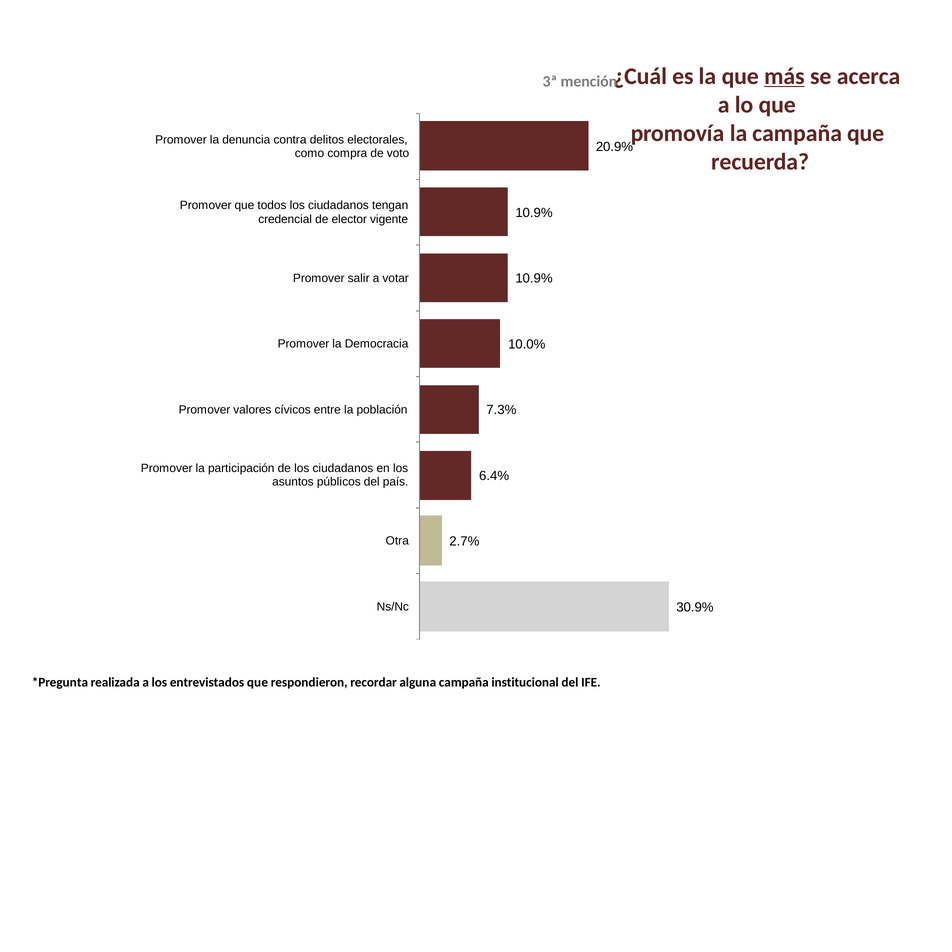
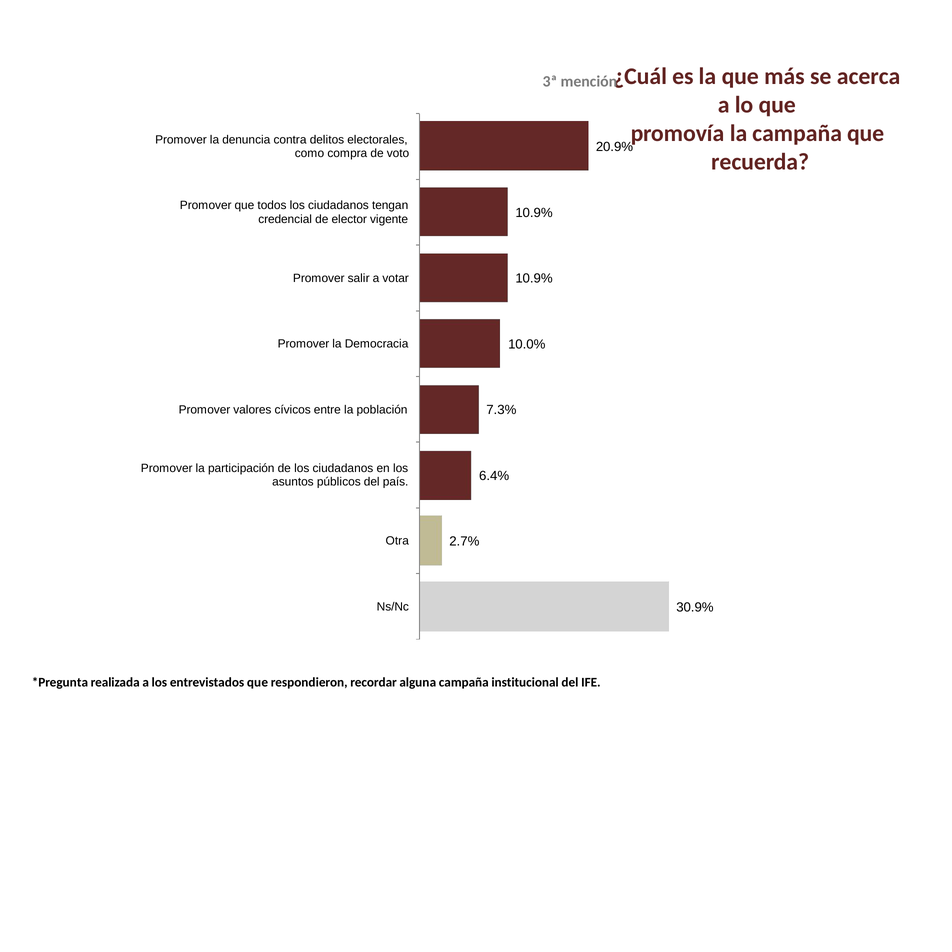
más underline: present -> none
